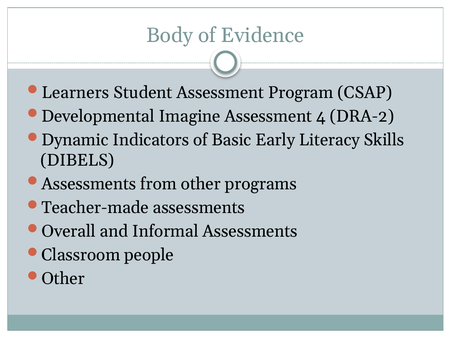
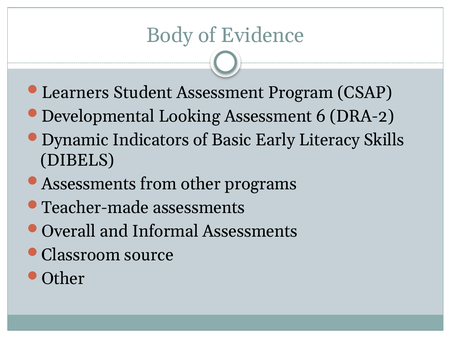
Imagine: Imagine -> Looking
4: 4 -> 6
people: people -> source
